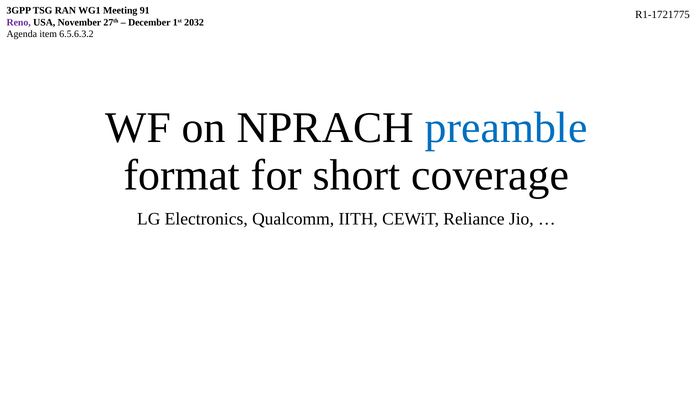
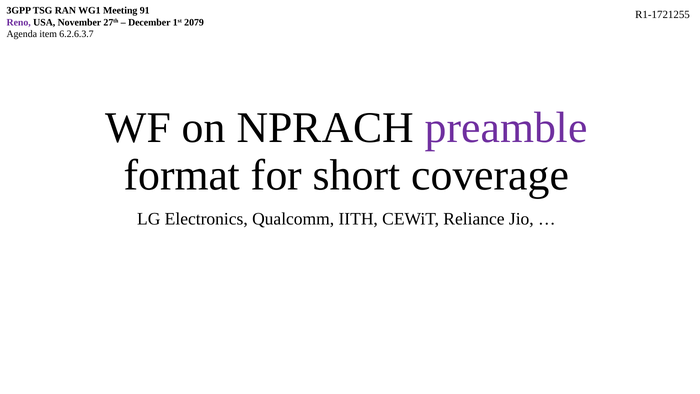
R1-1721775: R1-1721775 -> R1-1721255
2032: 2032 -> 2079
6.5.6.3.2: 6.5.6.3.2 -> 6.2.6.3.7
preamble colour: blue -> purple
